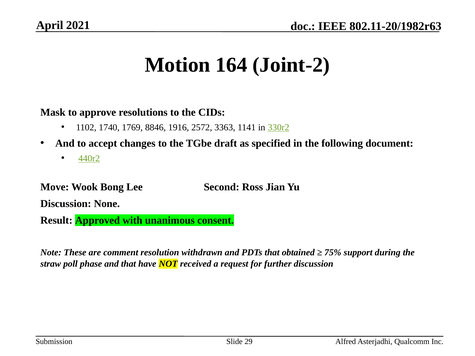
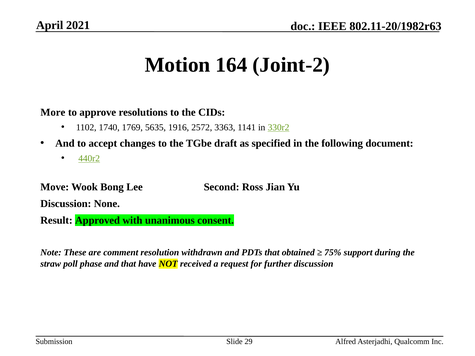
Mask: Mask -> More
8846: 8846 -> 5635
